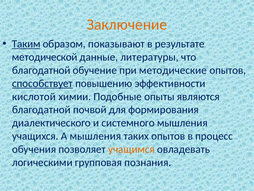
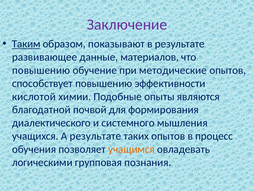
Заключение colour: orange -> purple
методической: методической -> развивающее
литературы: литературы -> материалов
благодатной at (41, 70): благодатной -> повышению
способствует underline: present -> none
А мышления: мышления -> результате
